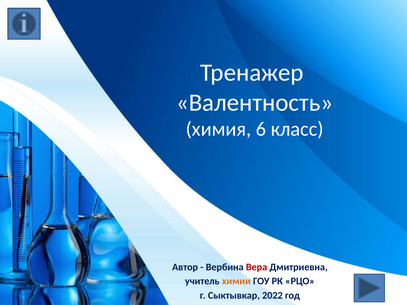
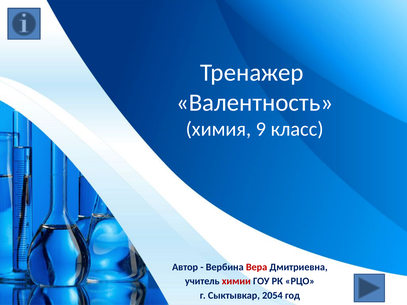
6: 6 -> 9
химии colour: orange -> red
2022: 2022 -> 2054
